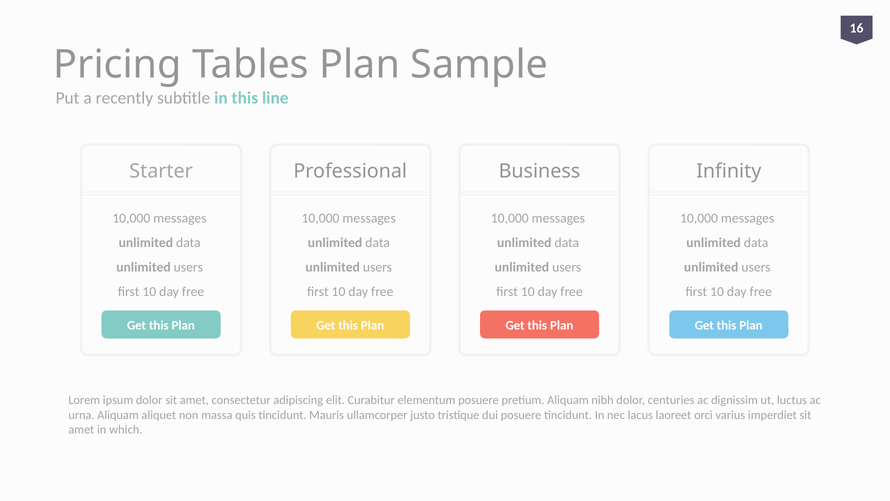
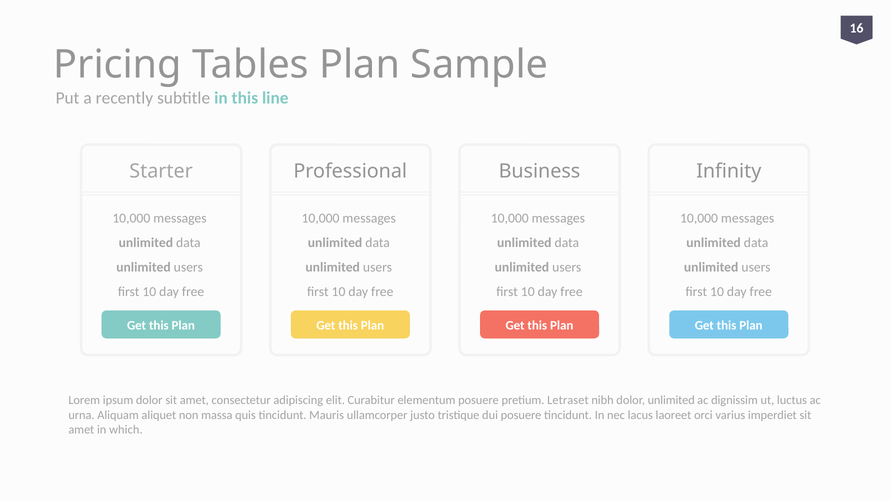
pretium Aliquam: Aliquam -> Letraset
dolor centuries: centuries -> unlimited
